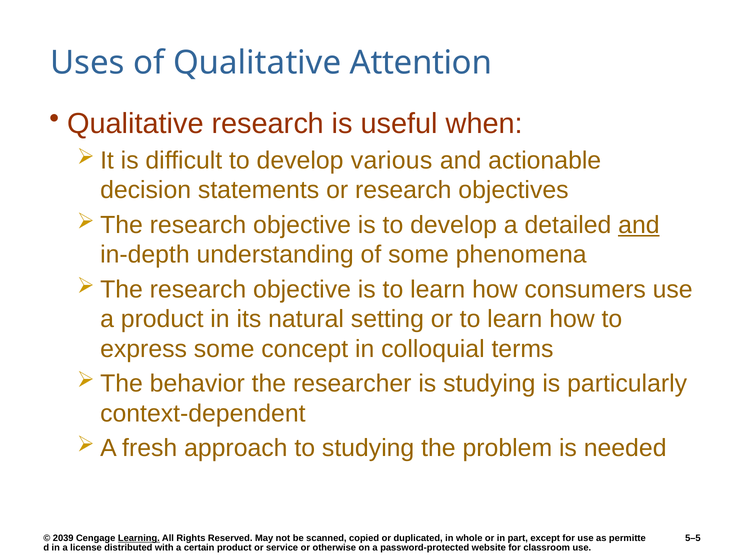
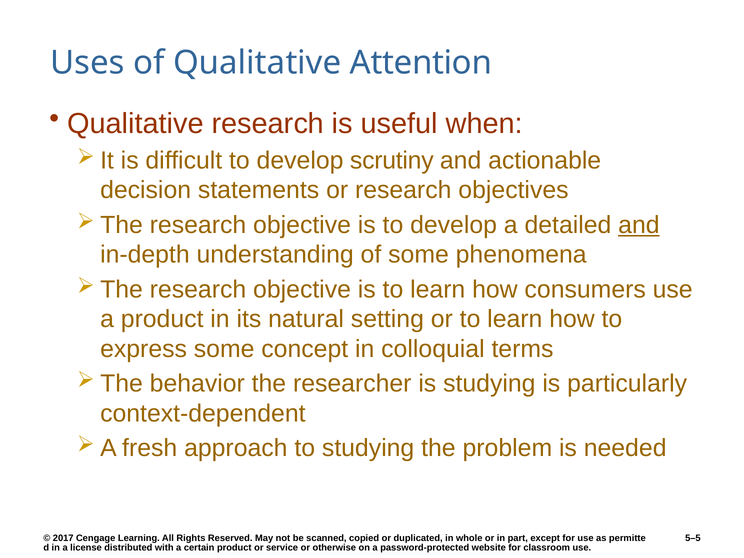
various: various -> scrutiny
2039: 2039 -> 2017
Learning underline: present -> none
